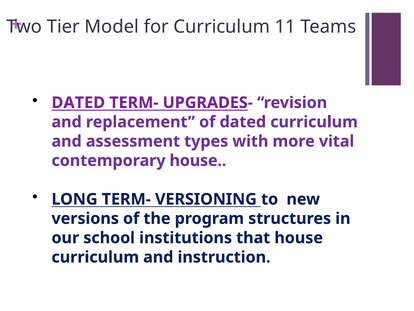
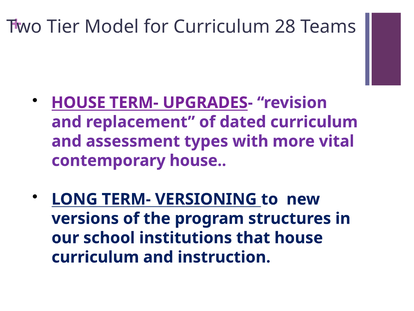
11: 11 -> 28
DATED at (78, 103): DATED -> HOUSE
